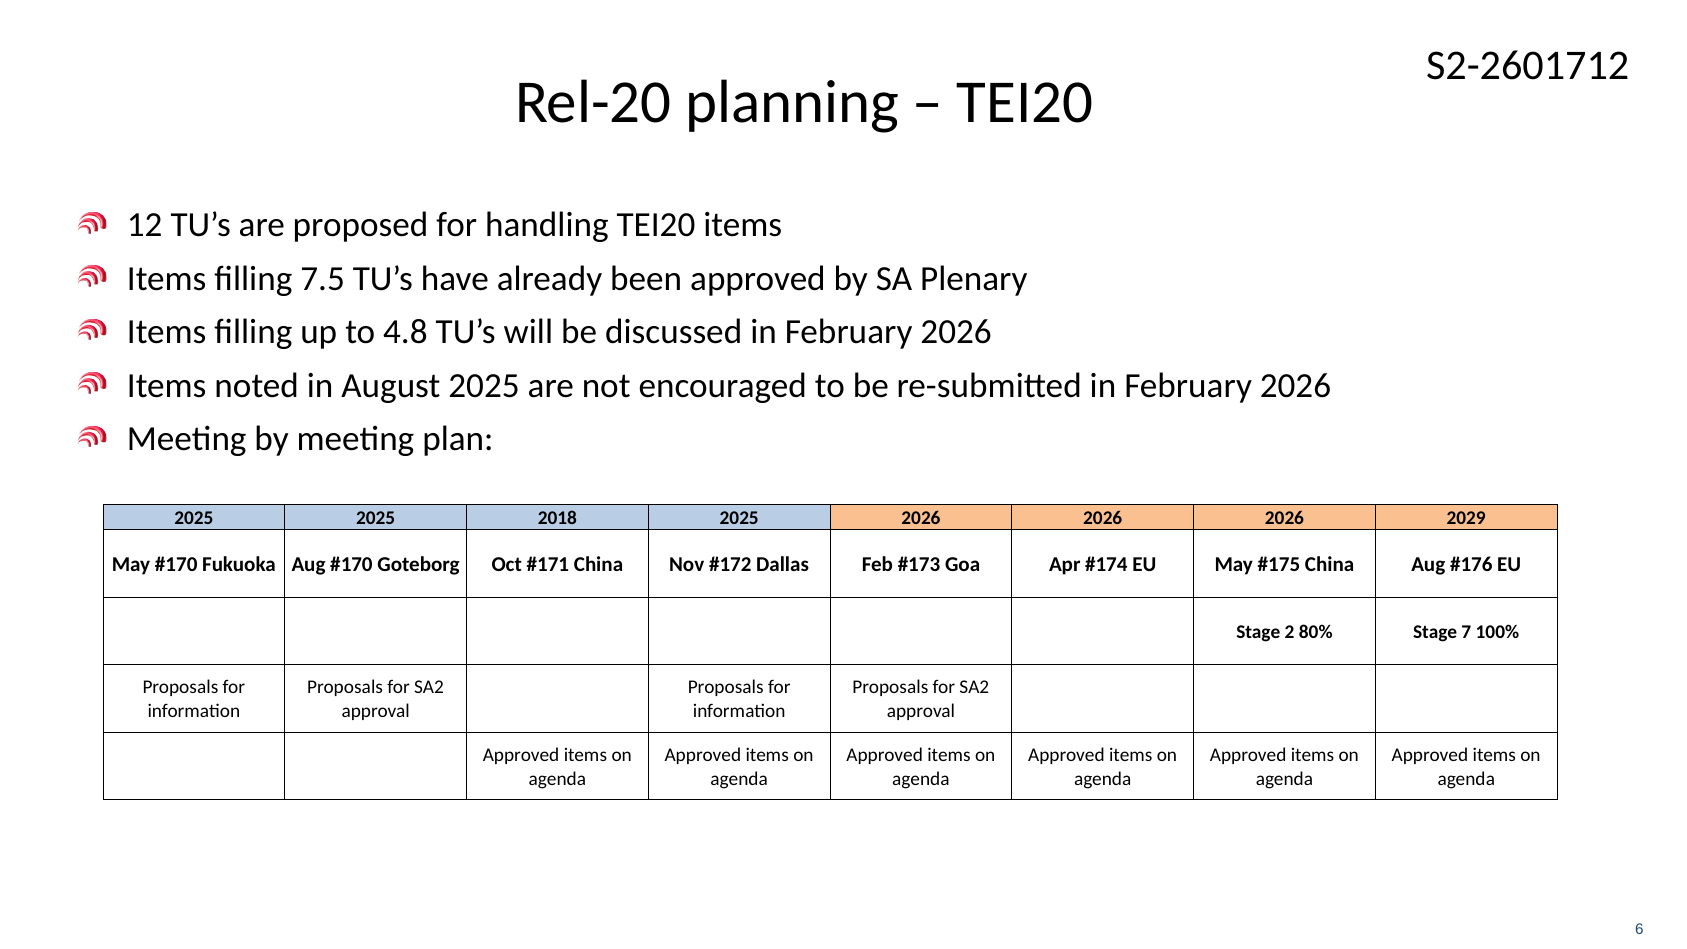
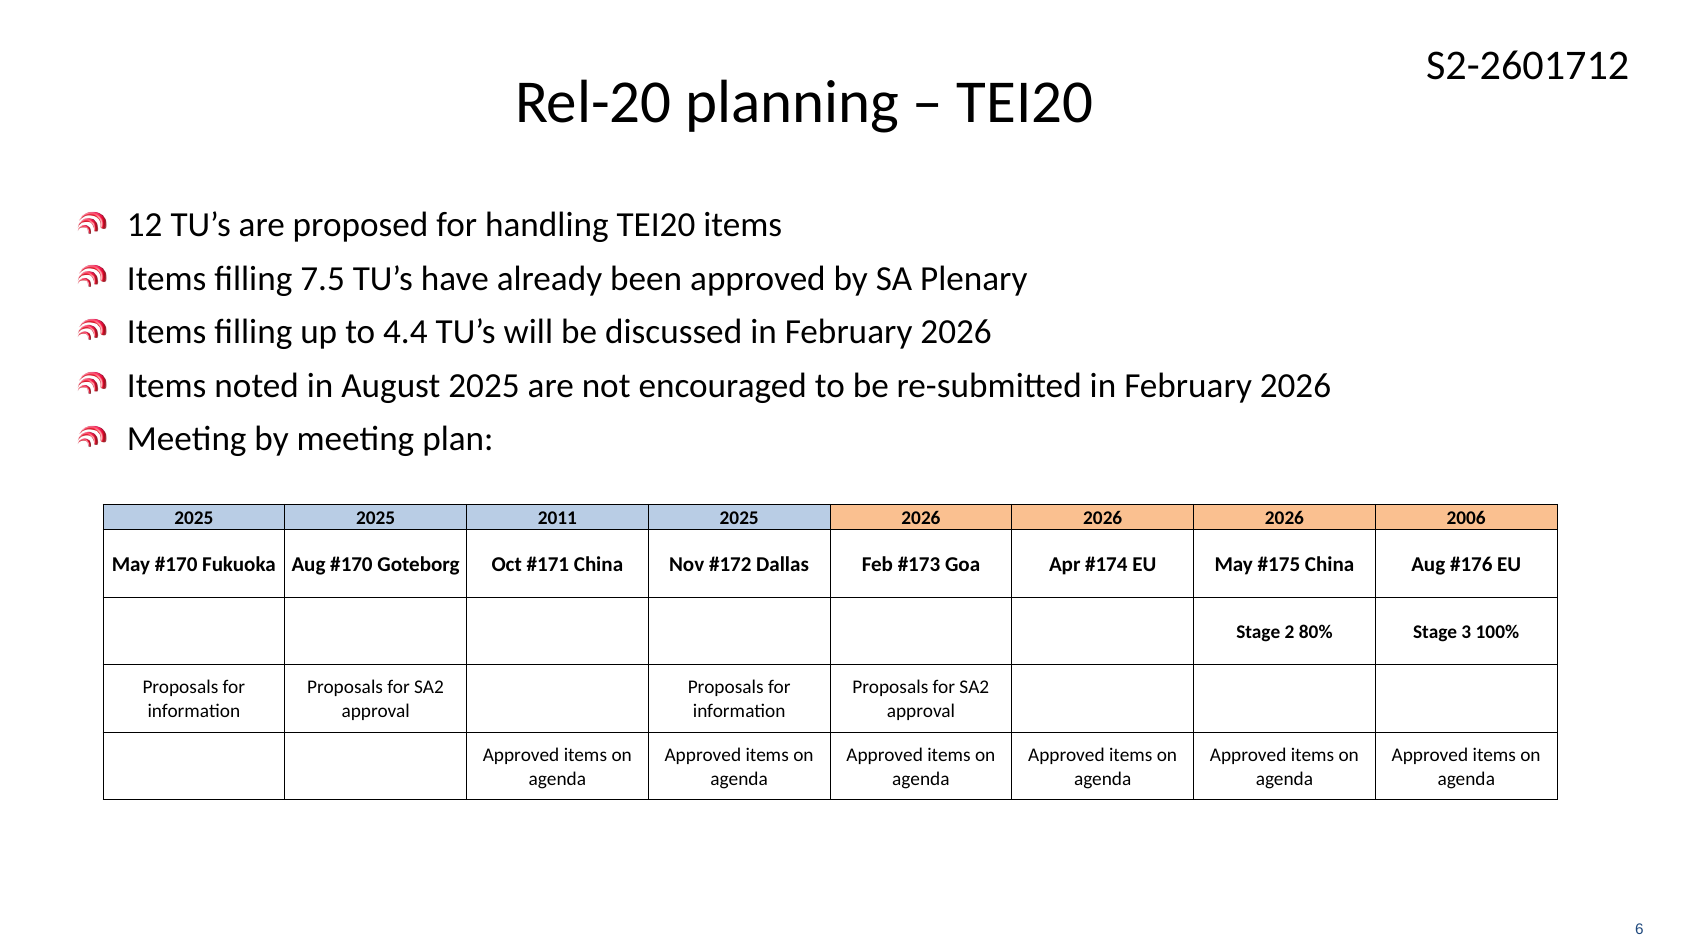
4.8: 4.8 -> 4.4
2018: 2018 -> 2011
2029: 2029 -> 2006
7: 7 -> 3
